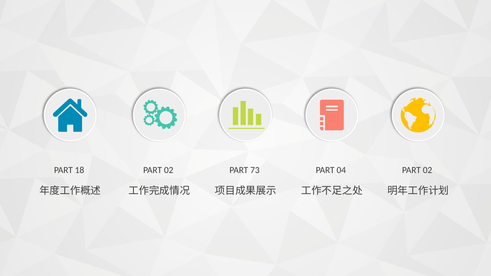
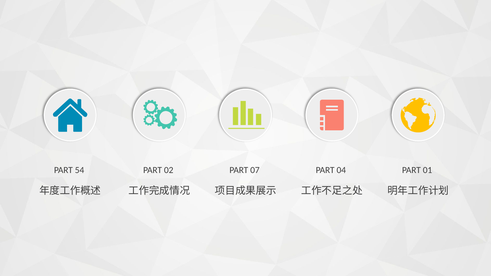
18: 18 -> 54
73: 73 -> 07
04 PART 02: 02 -> 01
